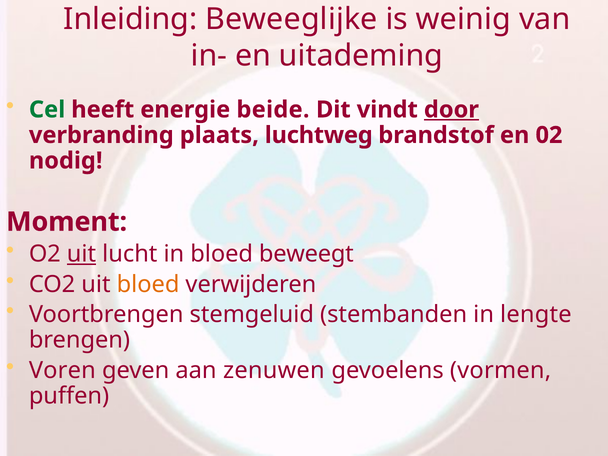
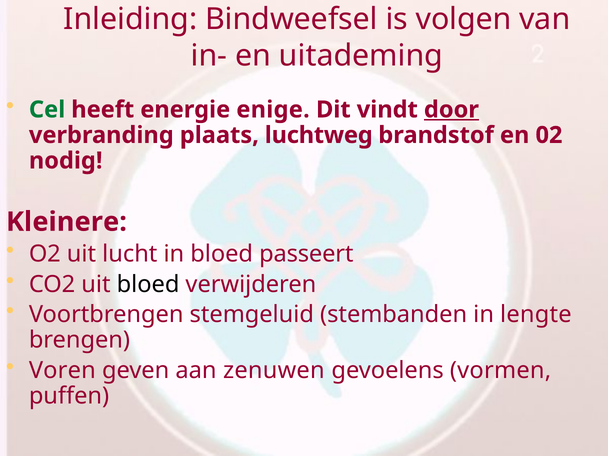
Beweeglijke: Beweeglijke -> Bindweefsel
weinig: weinig -> volgen
beide: beide -> enige
Moment: Moment -> Kleinere
uit at (81, 254) underline: present -> none
beweegt: beweegt -> passeert
bloed at (148, 284) colour: orange -> black
